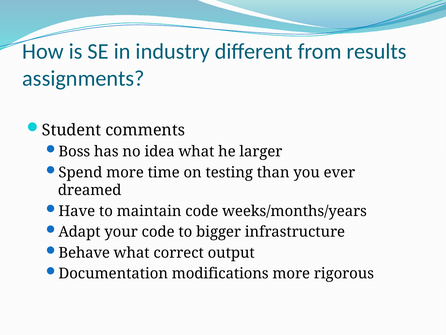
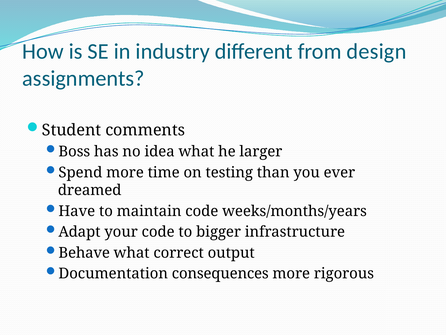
results: results -> design
modifications: modifications -> consequences
